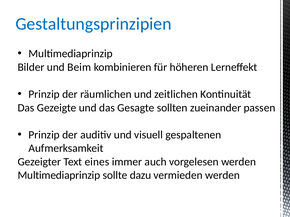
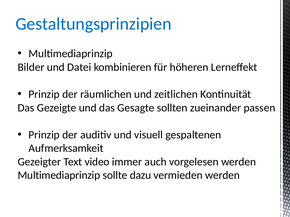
Beim: Beim -> Datei
eines: eines -> video
